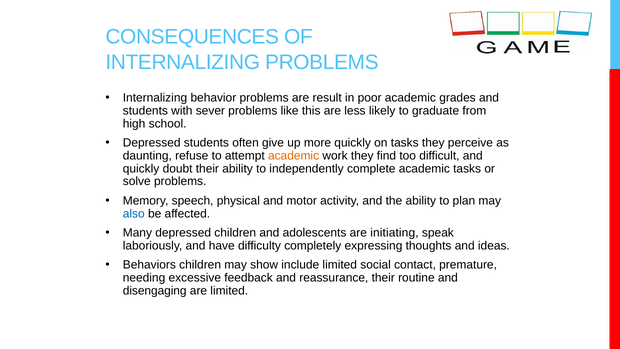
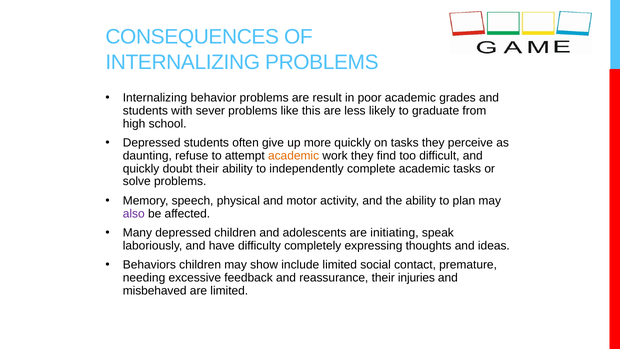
also colour: blue -> purple
routine: routine -> injuries
disengaging: disengaging -> misbehaved
